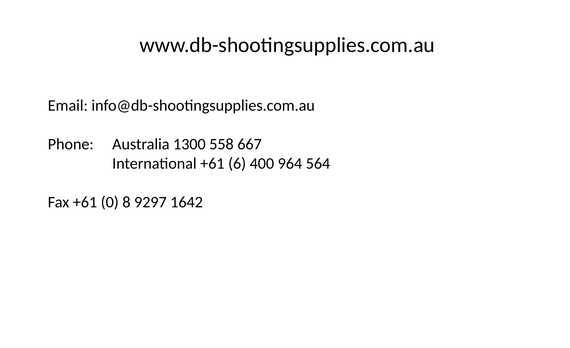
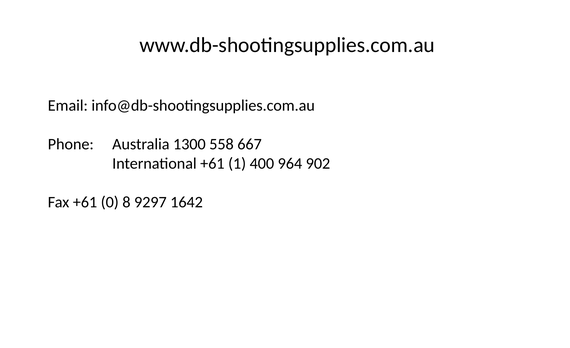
6: 6 -> 1
564: 564 -> 902
